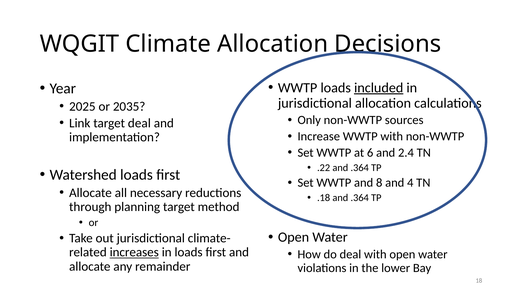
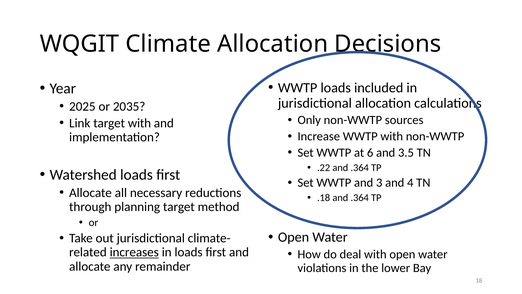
included underline: present -> none
target deal: deal -> with
2.4: 2.4 -> 3.5
8: 8 -> 3
